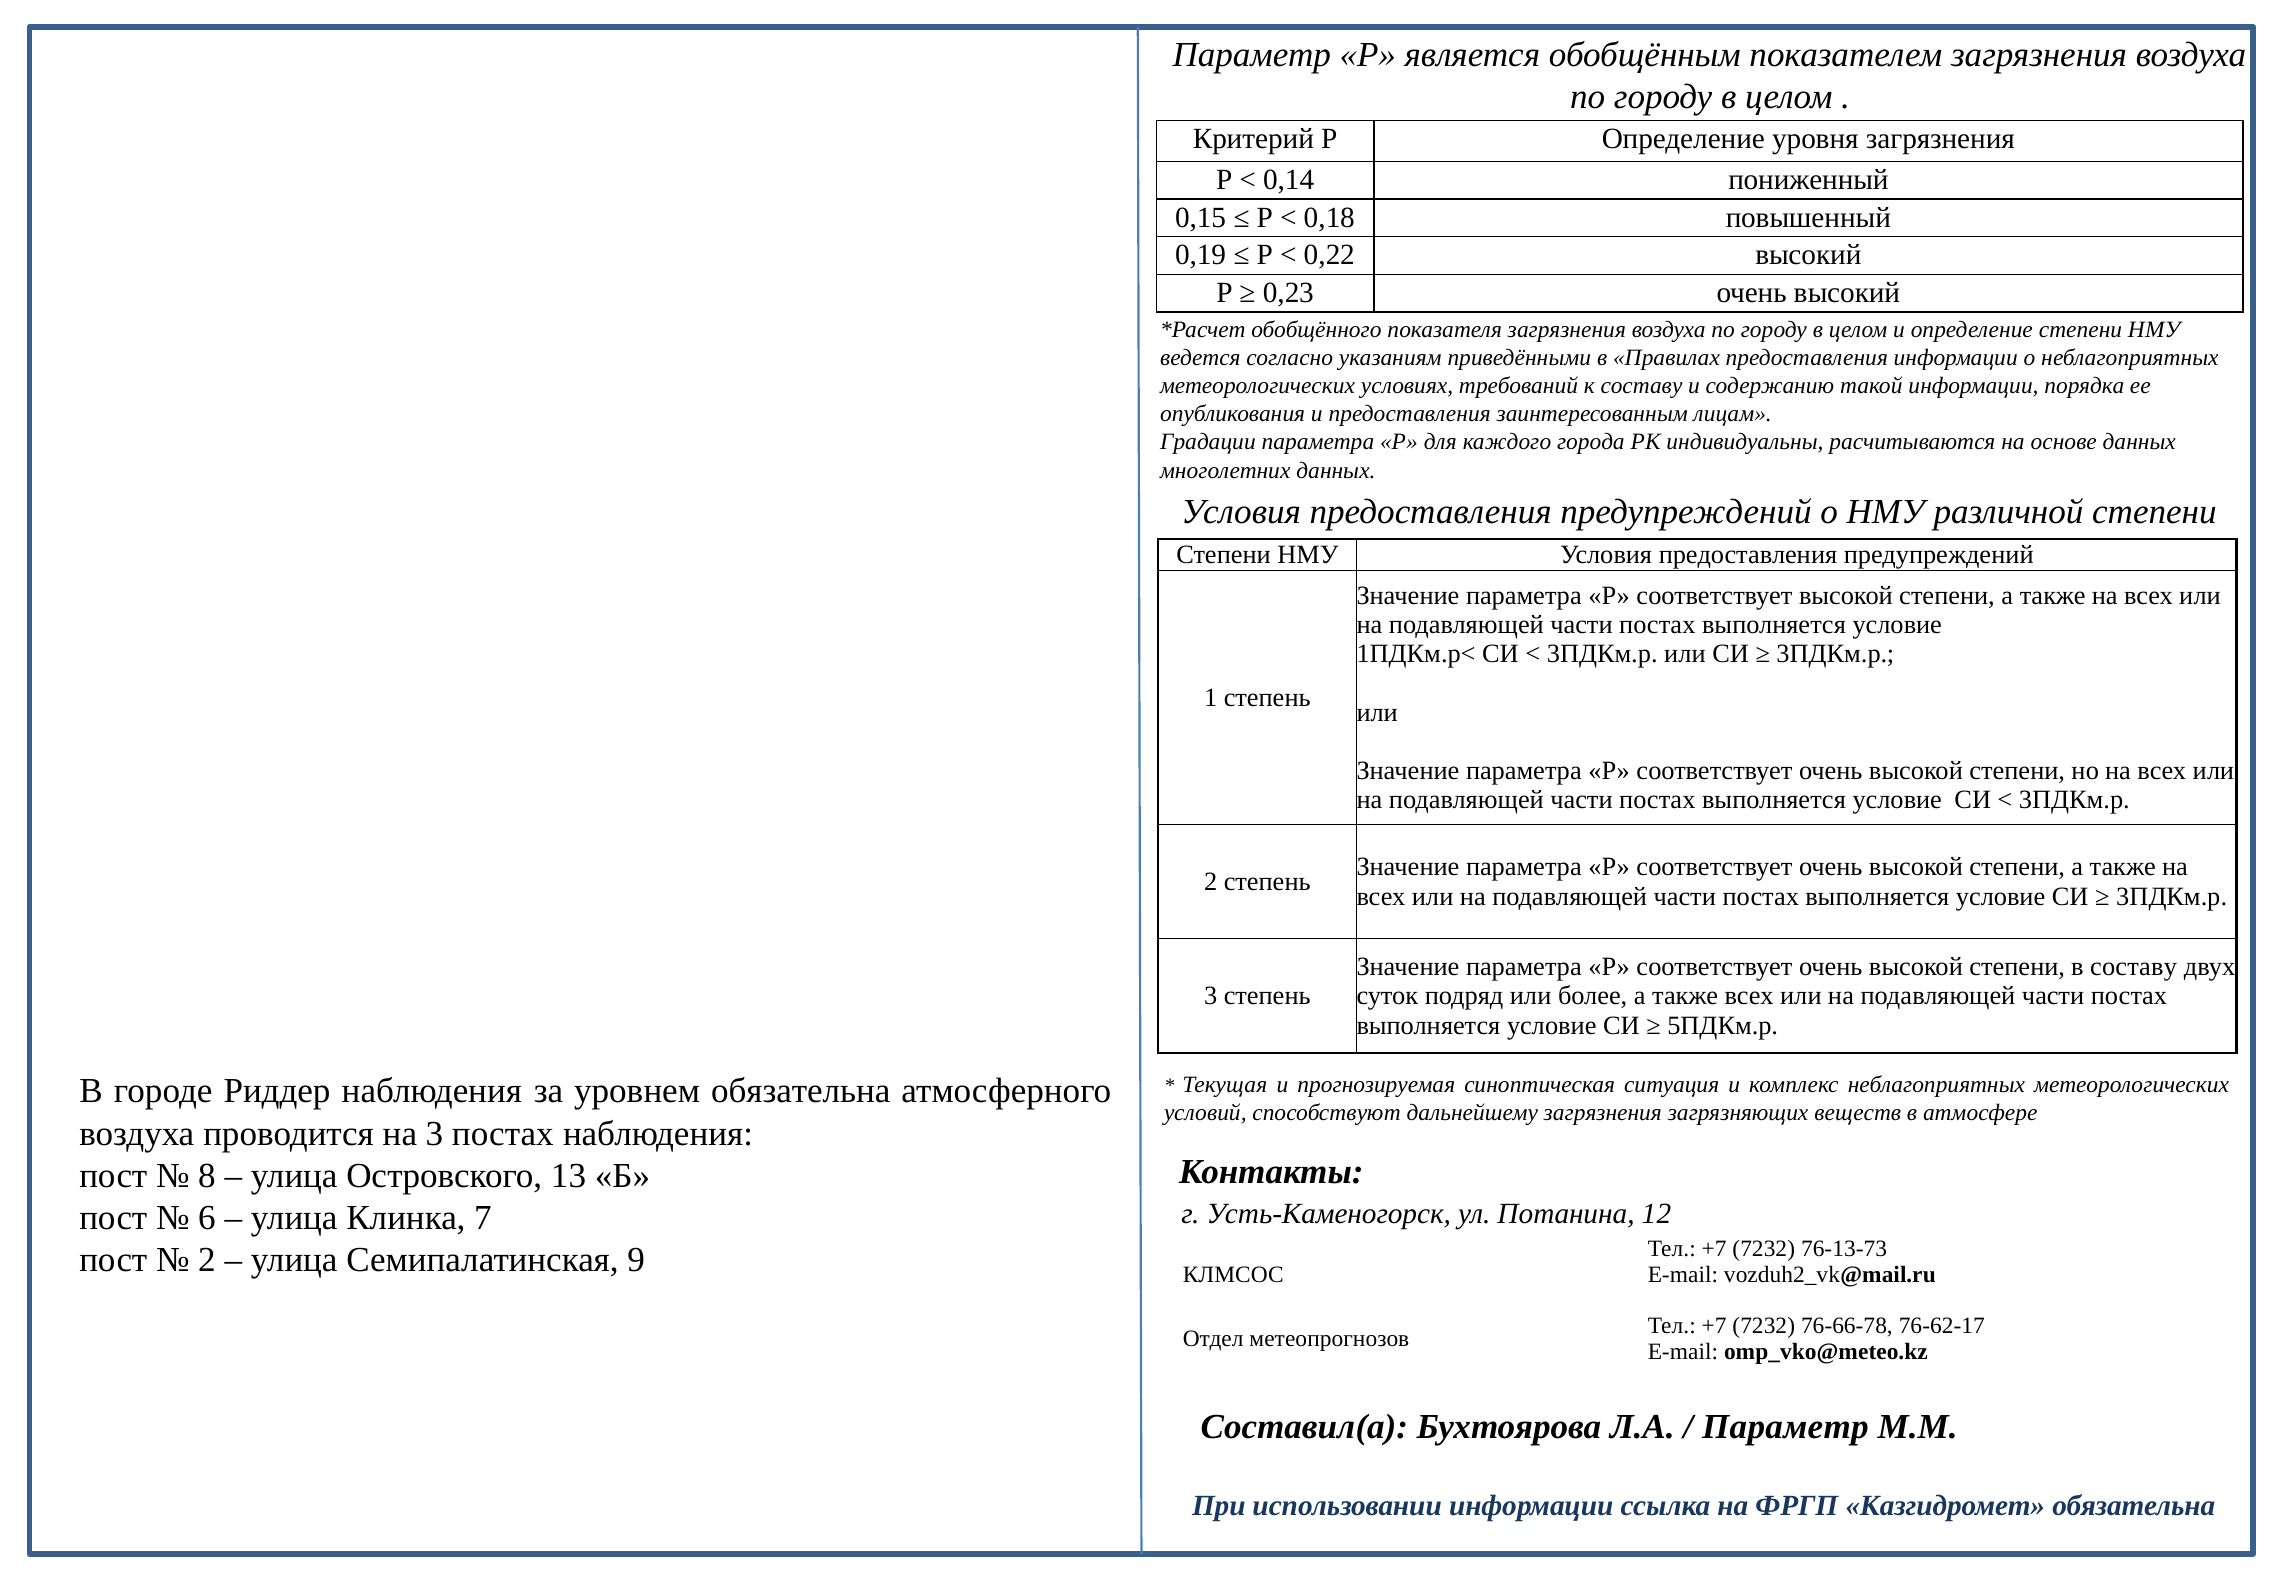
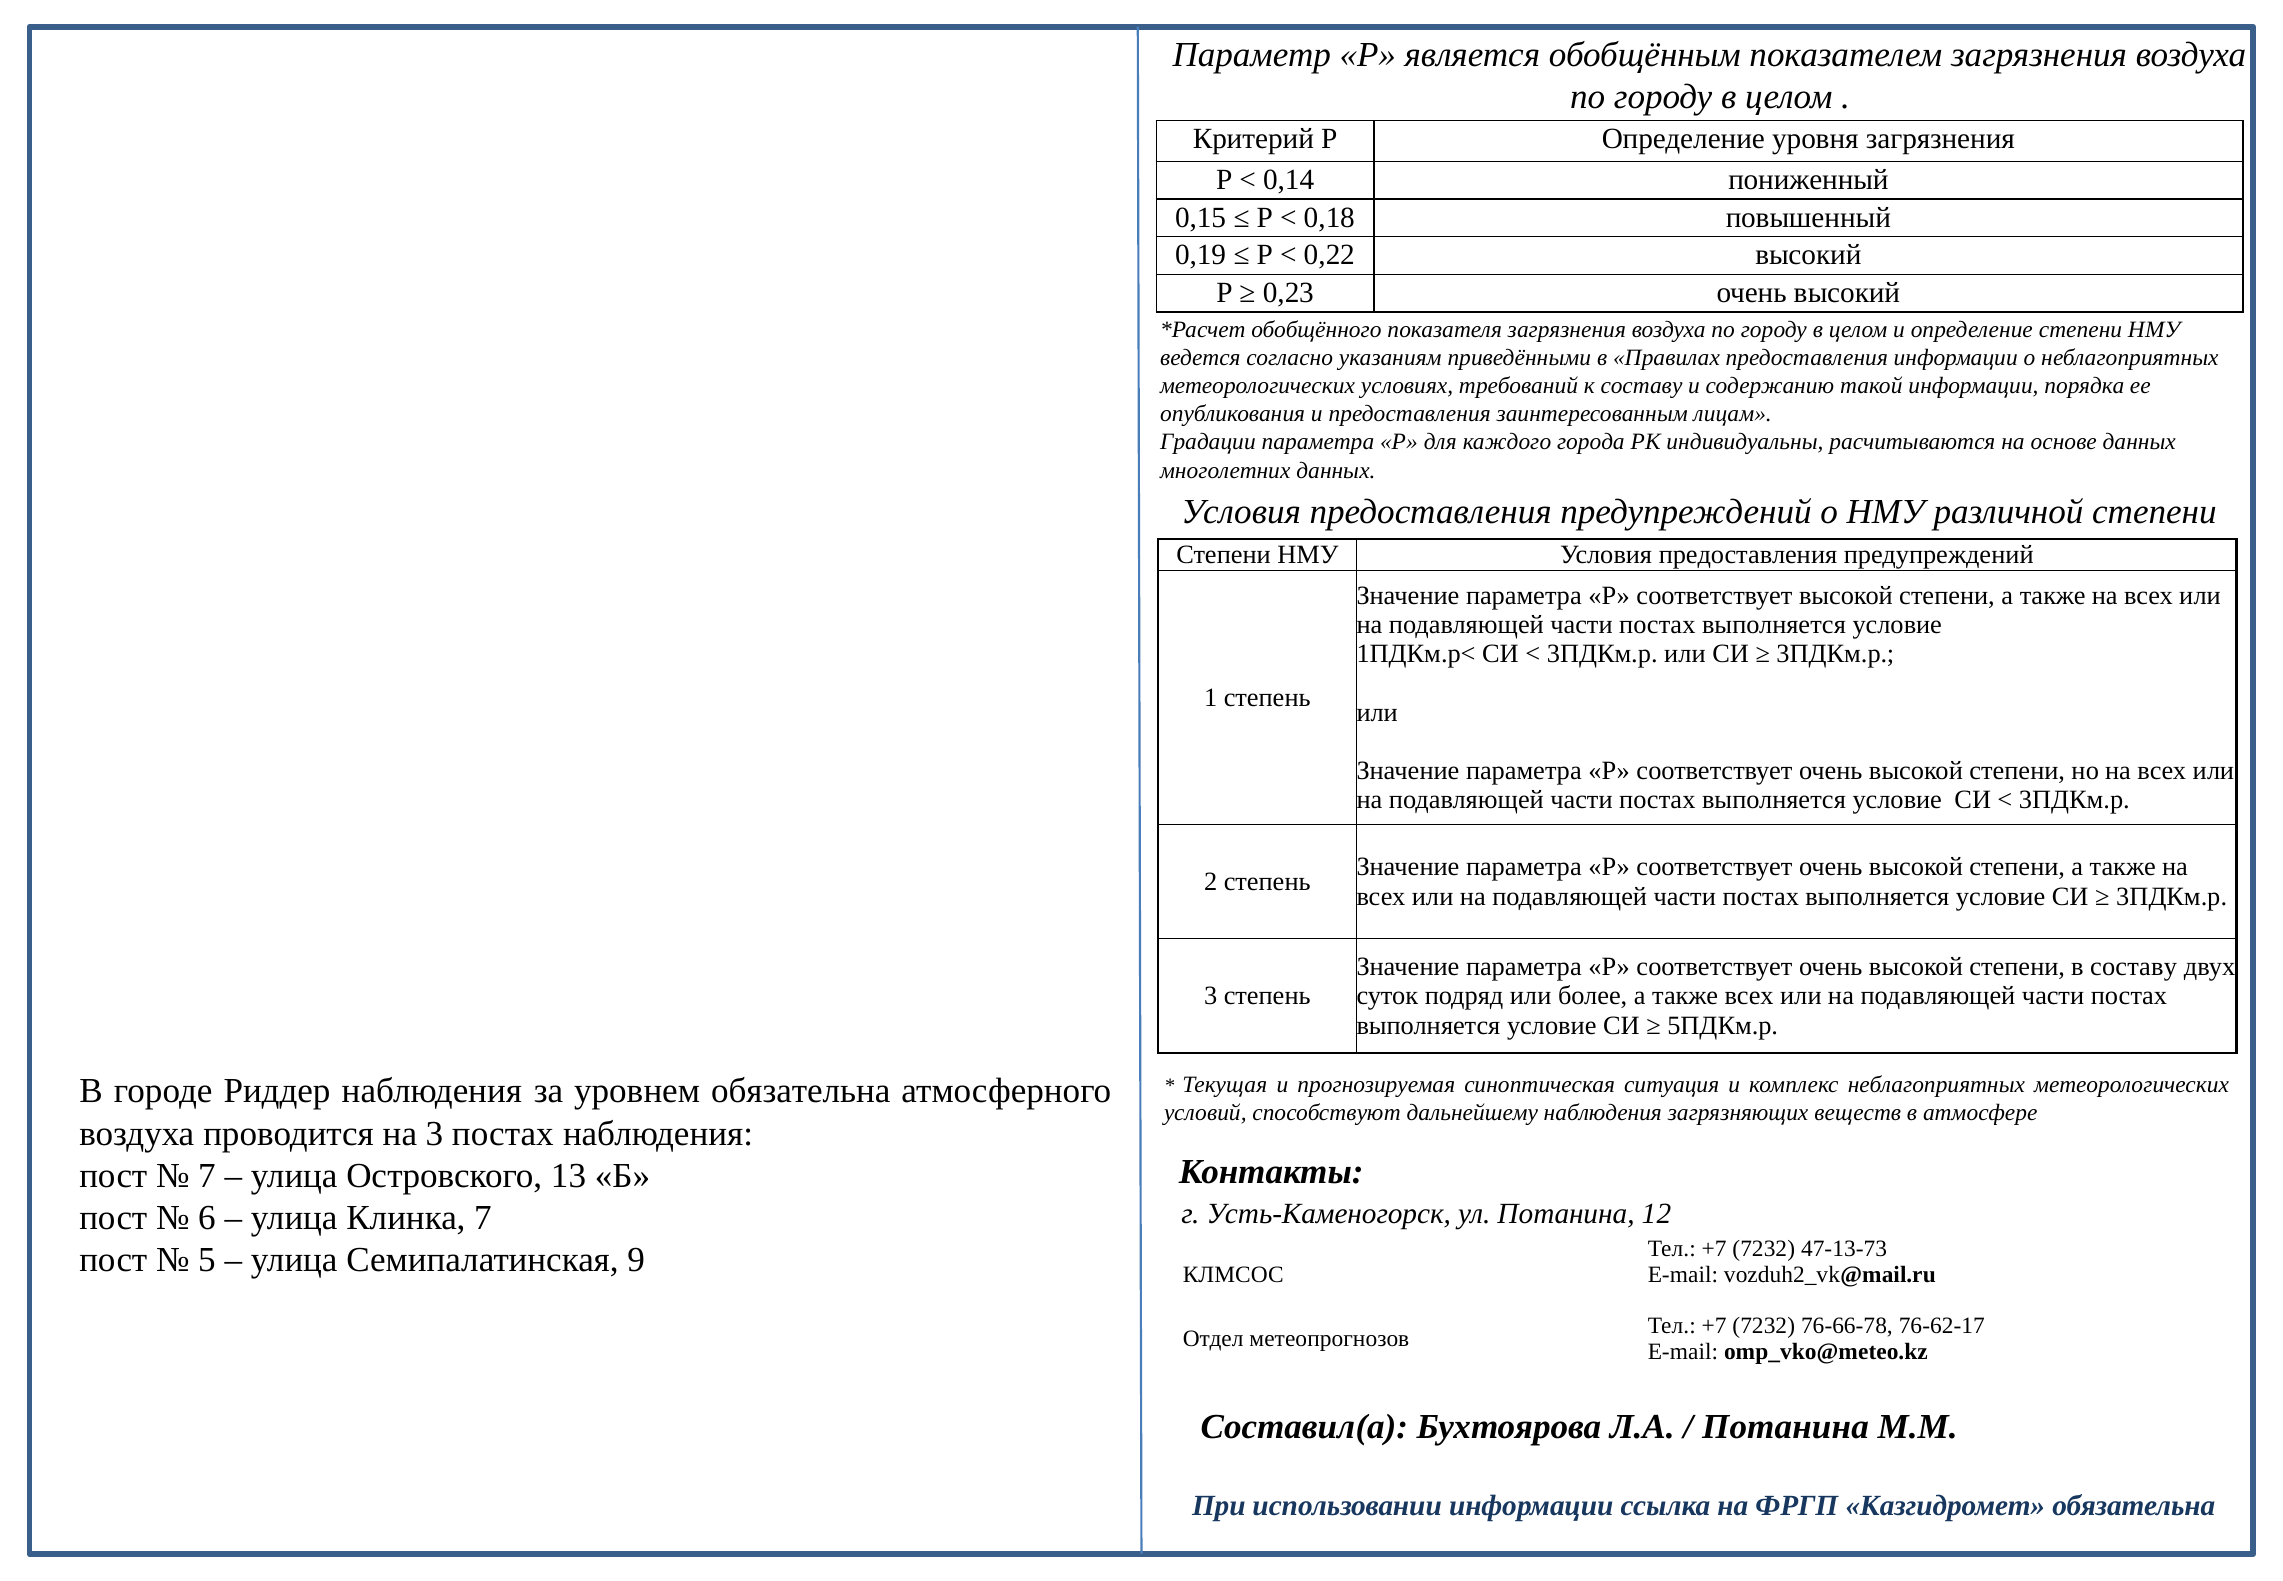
дальнейшему загрязнения: загрязнения -> наблюдения
8 at (207, 1175): 8 -> 7
76-13-73: 76-13-73 -> 47-13-73
2 at (207, 1260): 2 -> 5
Параметр at (1785, 1427): Параметр -> Потанина
